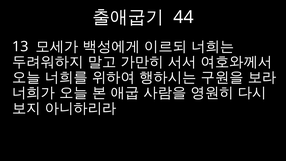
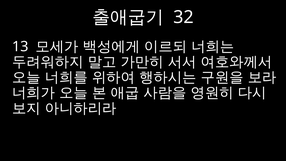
44: 44 -> 32
